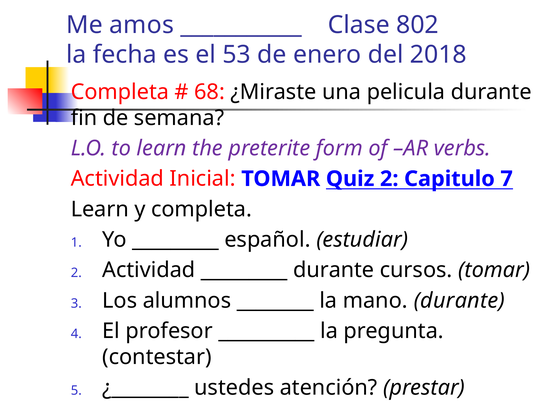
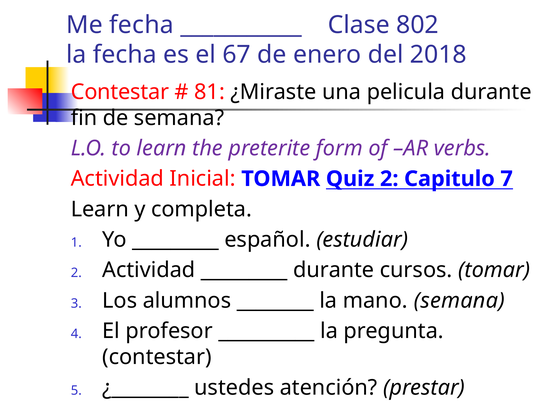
Me amos: amos -> fecha
53: 53 -> 67
Completa at (120, 92): Completa -> Contestar
68: 68 -> 81
mano durante: durante -> semana
